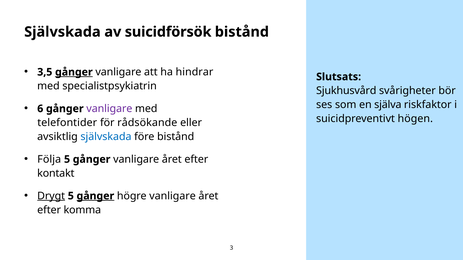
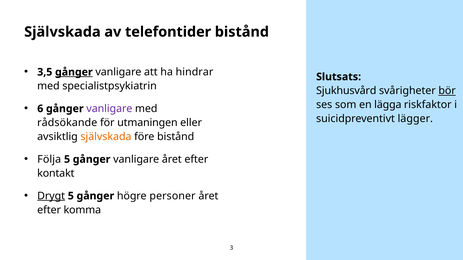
suicidförsök: suicidförsök -> telefontider
bör underline: none -> present
själva: själva -> lägga
högen: högen -> lägger
telefontider: telefontider -> rådsökande
rådsökande: rådsökande -> utmaningen
självskada at (106, 137) colour: blue -> orange
gånger at (95, 196) underline: present -> none
högre vanligare: vanligare -> personer
